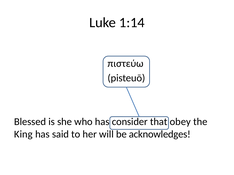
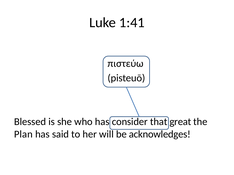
1:14: 1:14 -> 1:41
obey: obey -> great
King: King -> Plan
